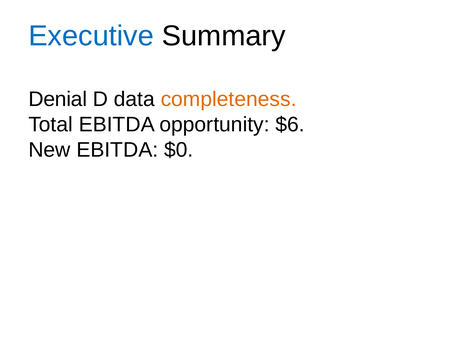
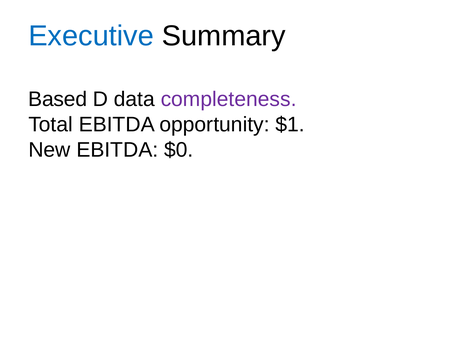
Denial: Denial -> Based
completeness colour: orange -> purple
$6: $6 -> $1
